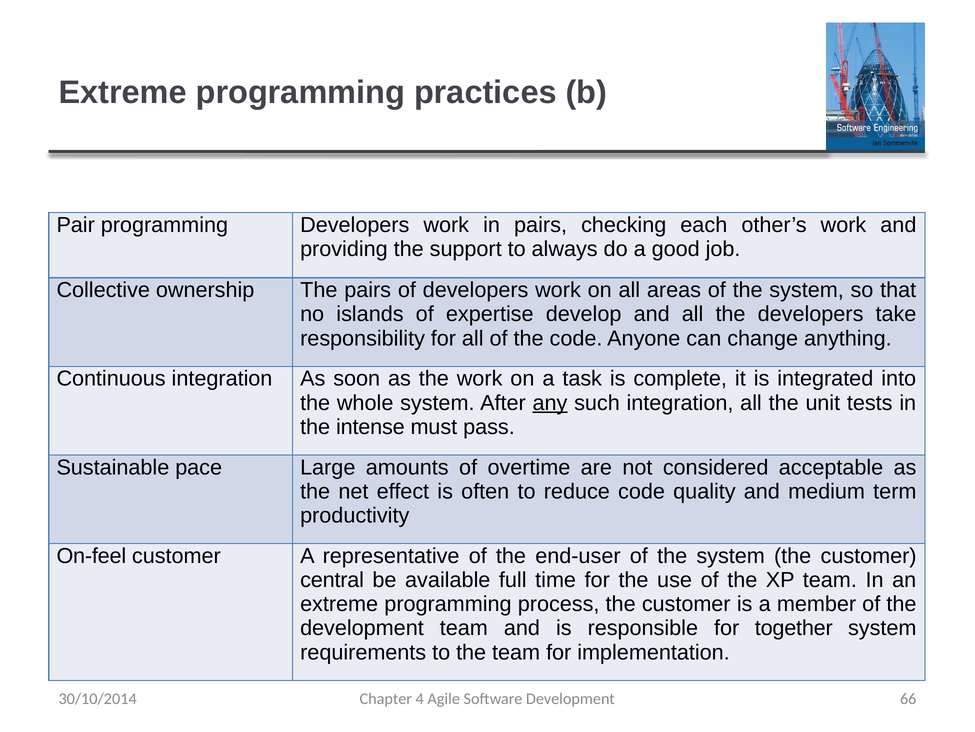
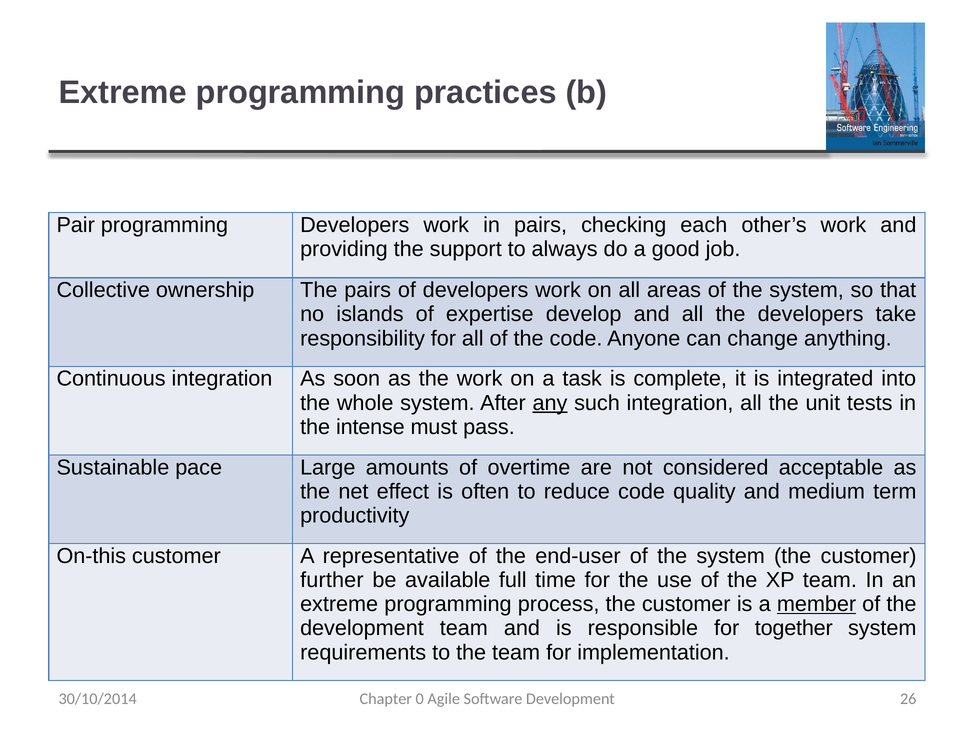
On-feel: On-feel -> On-this
central: central -> further
member underline: none -> present
4: 4 -> 0
66: 66 -> 26
